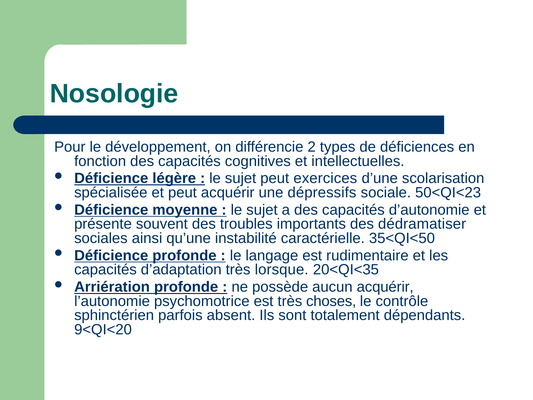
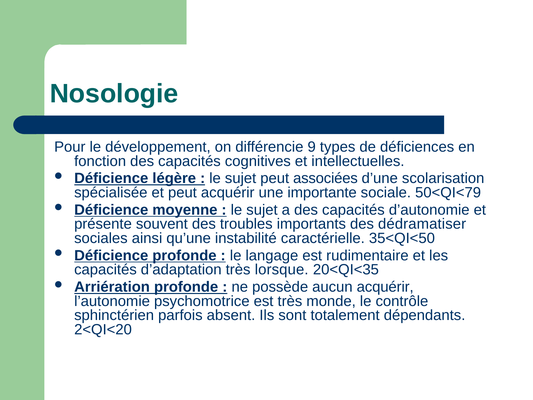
2: 2 -> 9
exercices: exercices -> associées
dépressifs: dépressifs -> importante
50<QI<23: 50<QI<23 -> 50<QI<79
choses: choses -> monde
9<QI<20: 9<QI<20 -> 2<QI<20
